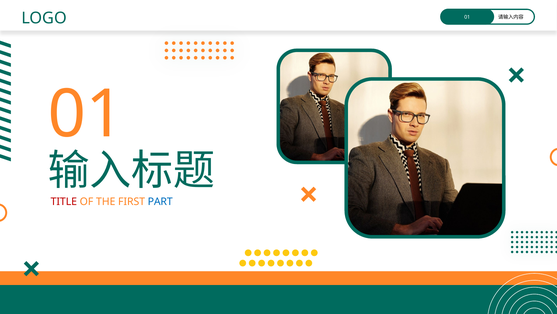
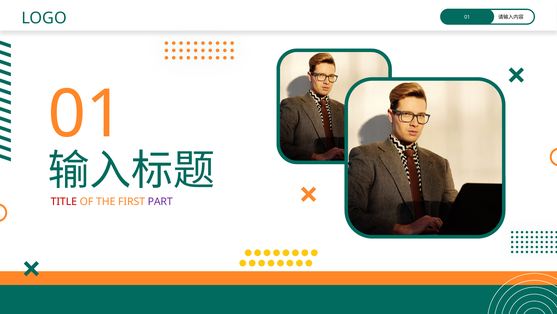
PART colour: blue -> purple
